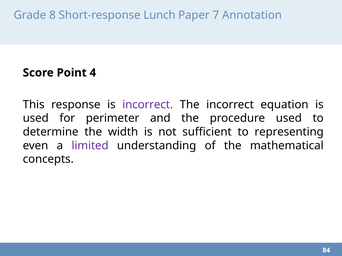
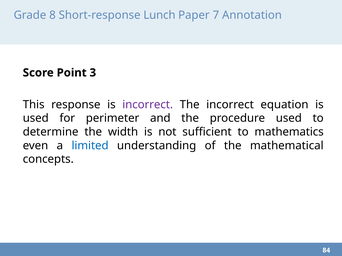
4: 4 -> 3
representing: representing -> mathematics
limited colour: purple -> blue
